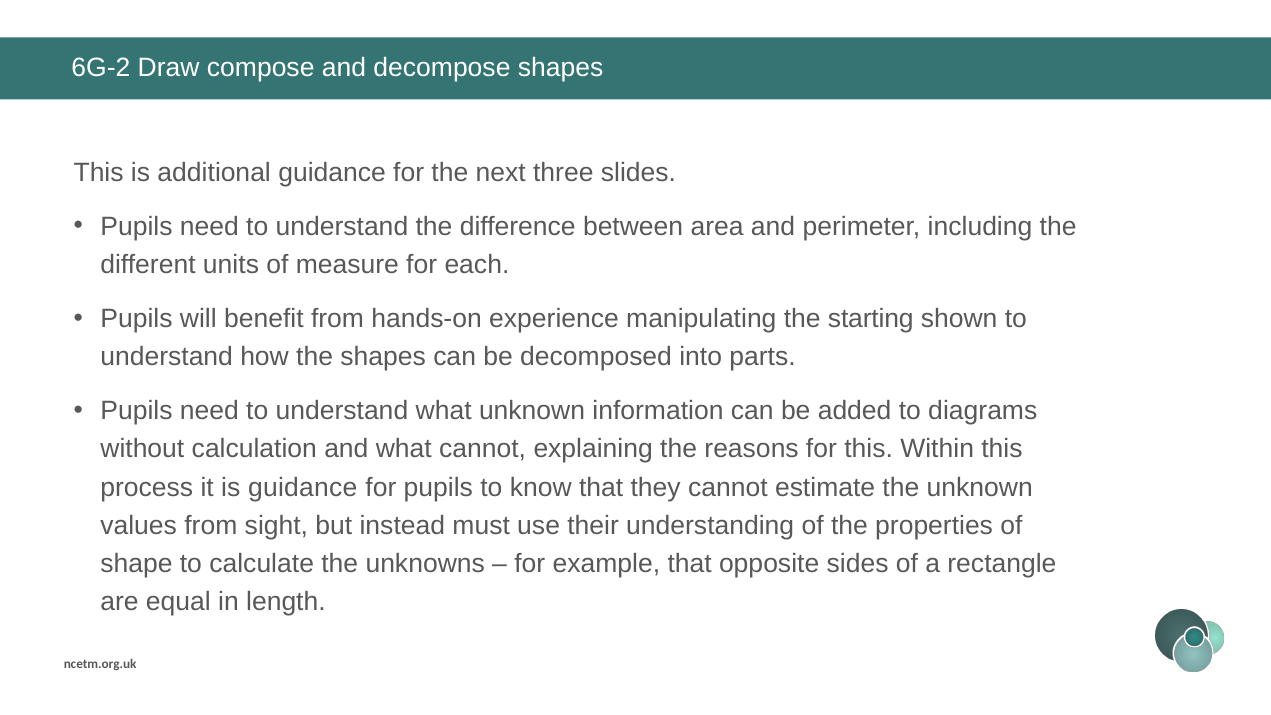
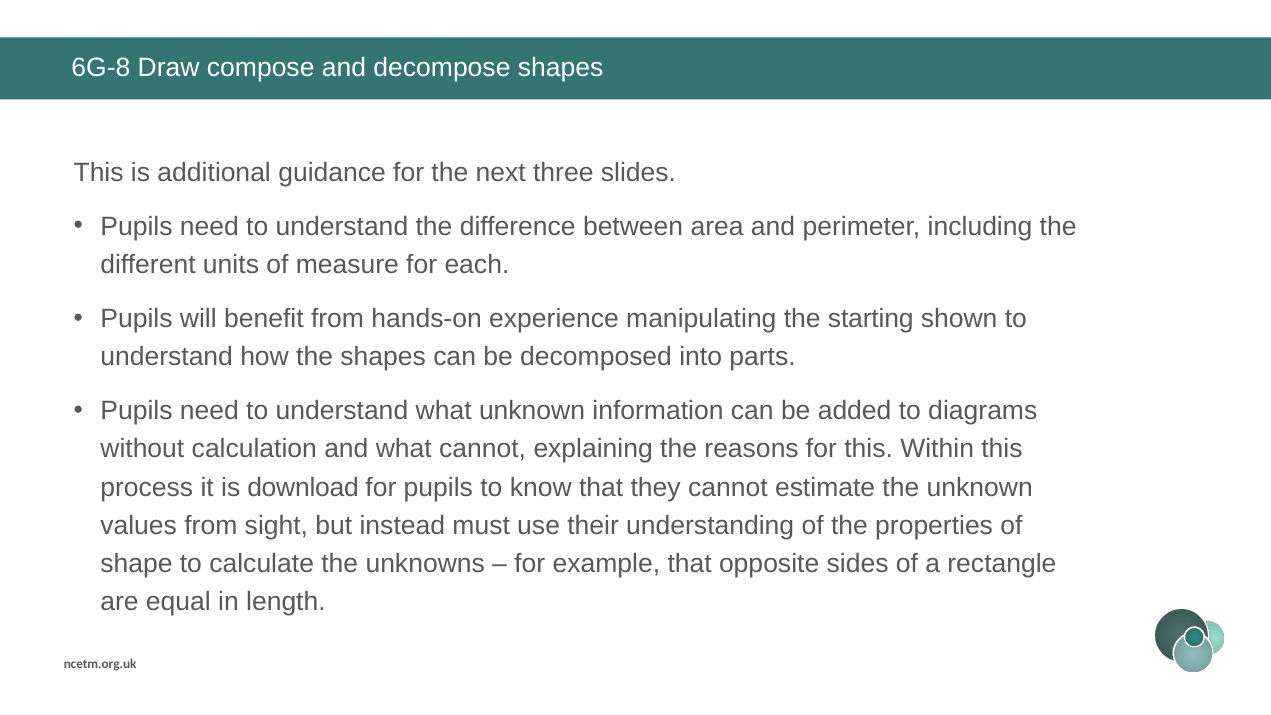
6G-2: 6G-2 -> 6G-8
is guidance: guidance -> download
